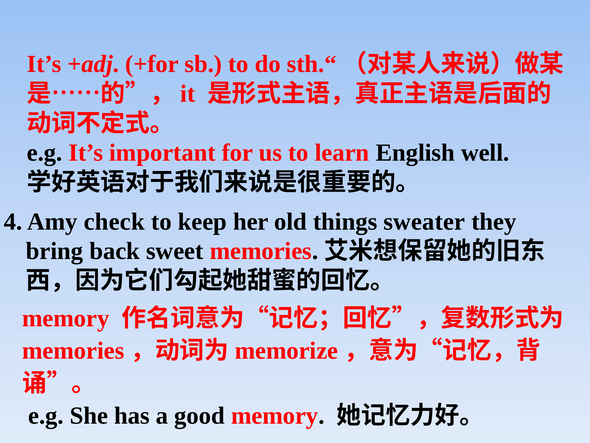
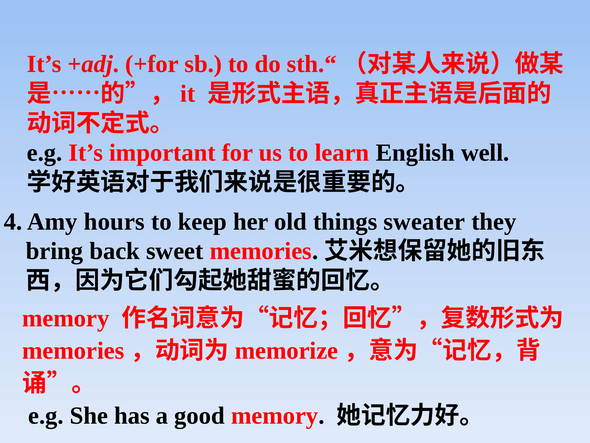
check: check -> hours
